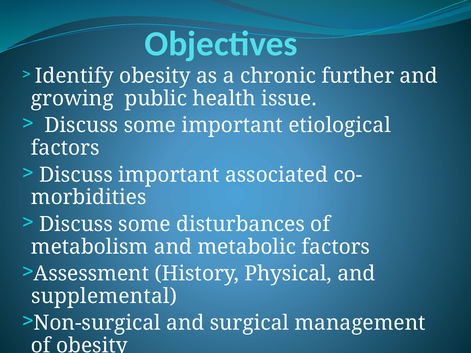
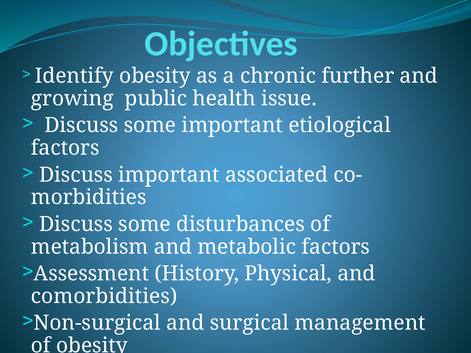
supplemental: supplemental -> comorbidities
